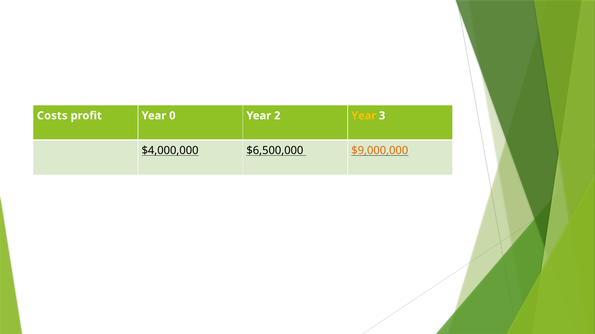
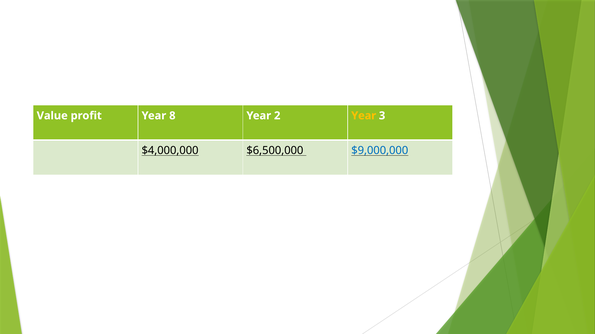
Costs: Costs -> Value
0: 0 -> 8
$9,000,000 colour: orange -> blue
